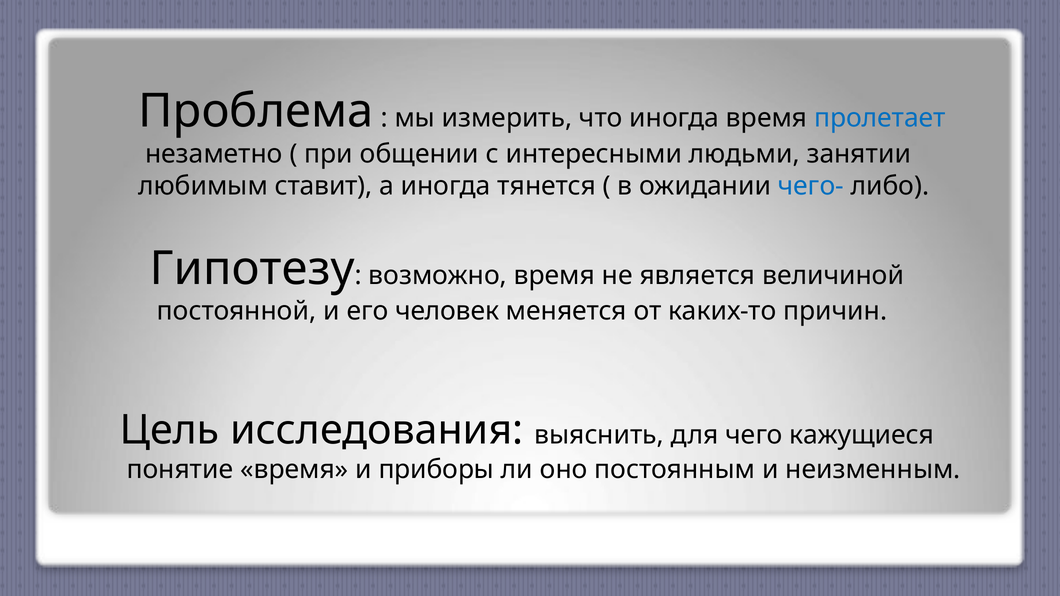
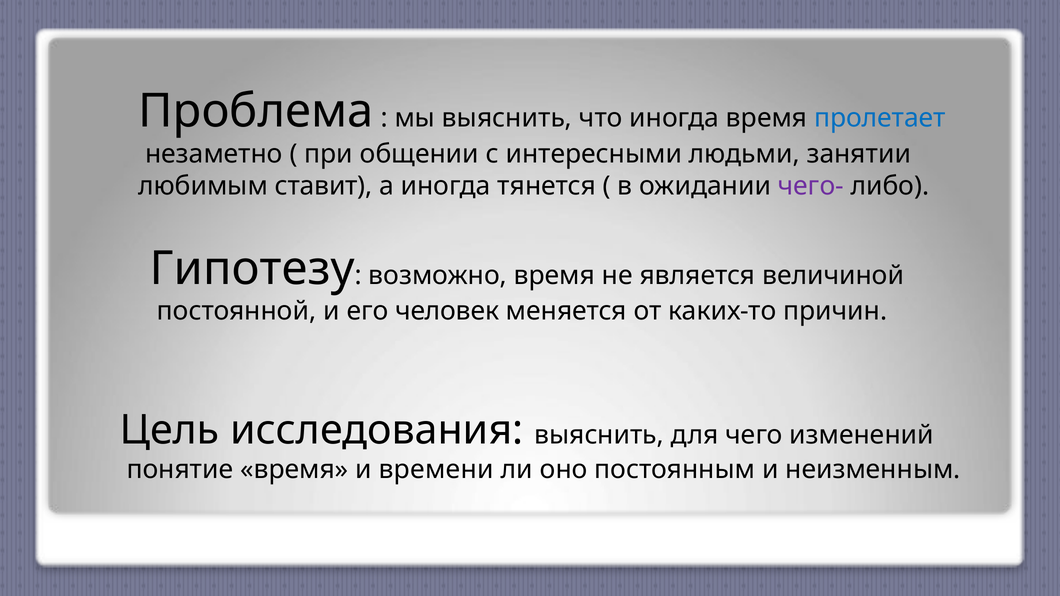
мы измерить: измерить -> выяснить
чего- colour: blue -> purple
кажущиеся: кажущиеся -> изменений
приборы: приборы -> времени
